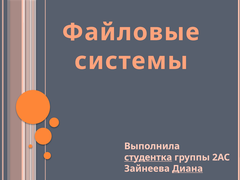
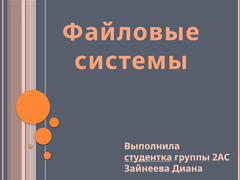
Диана underline: present -> none
